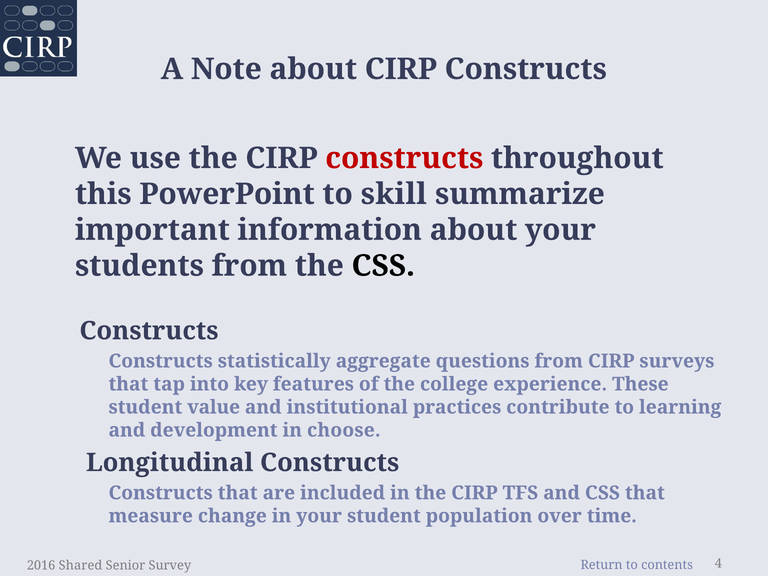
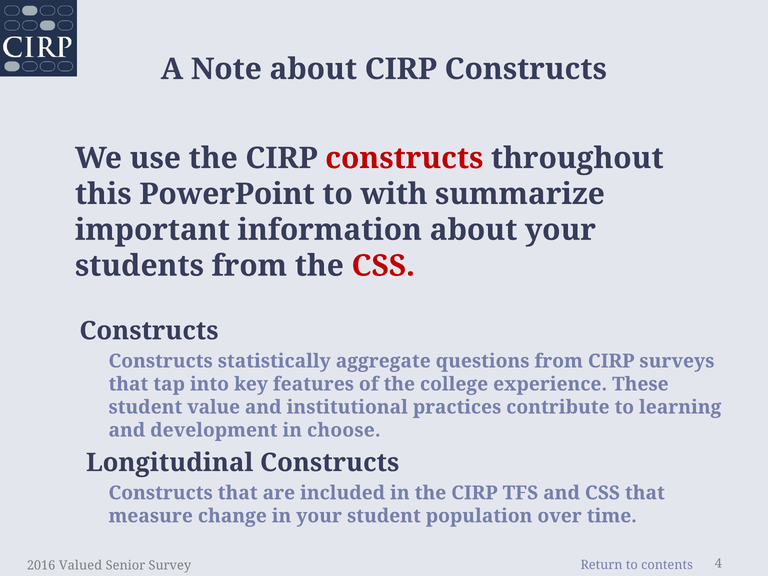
skill: skill -> with
CSS at (383, 266) colour: black -> red
Shared: Shared -> Valued
